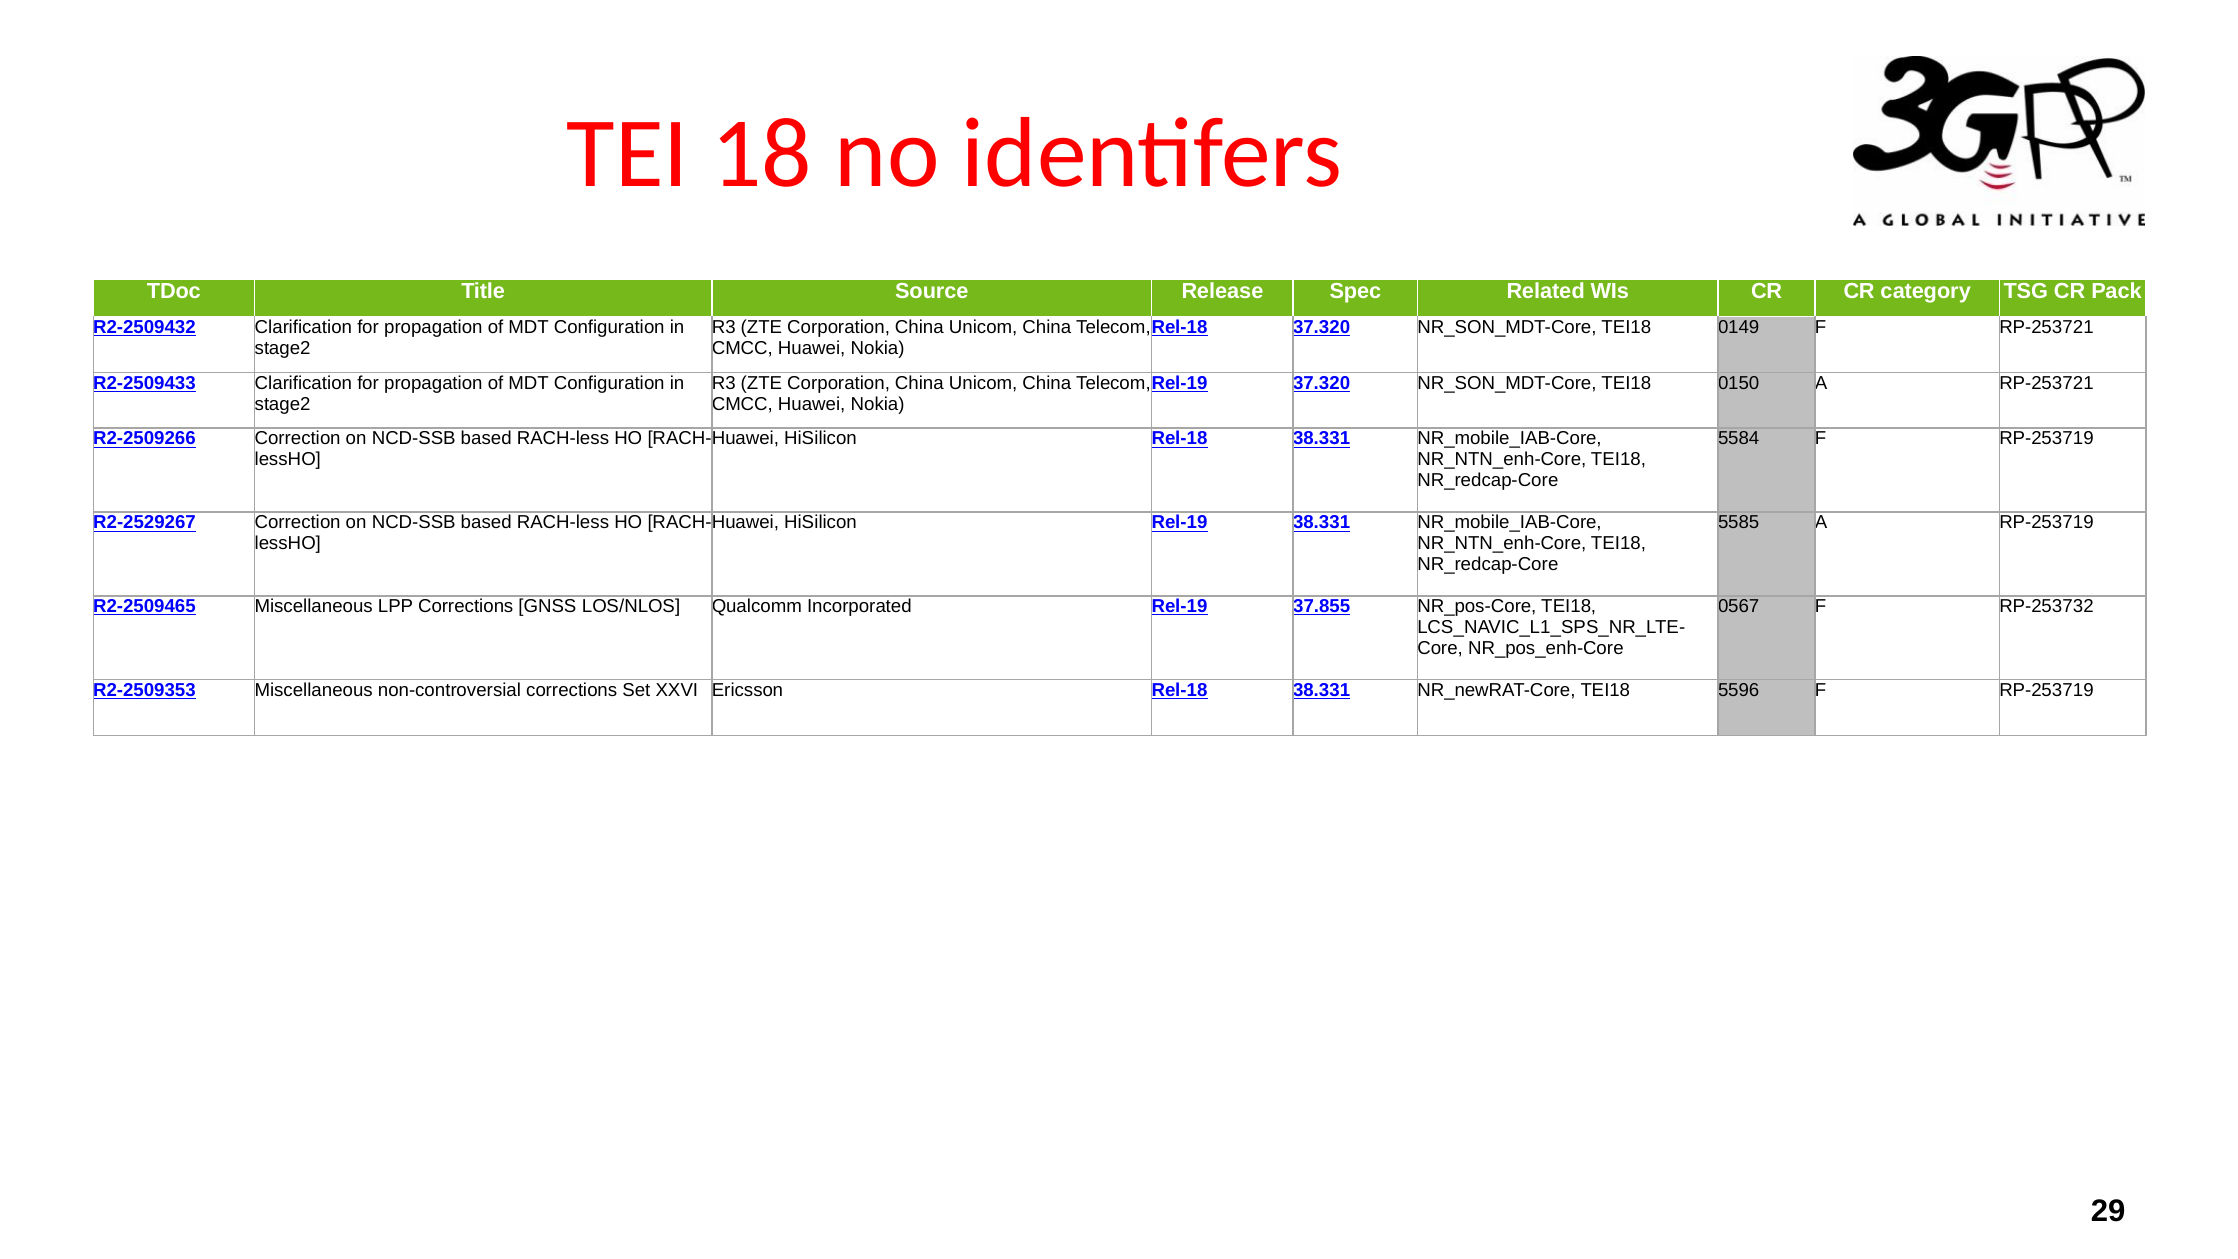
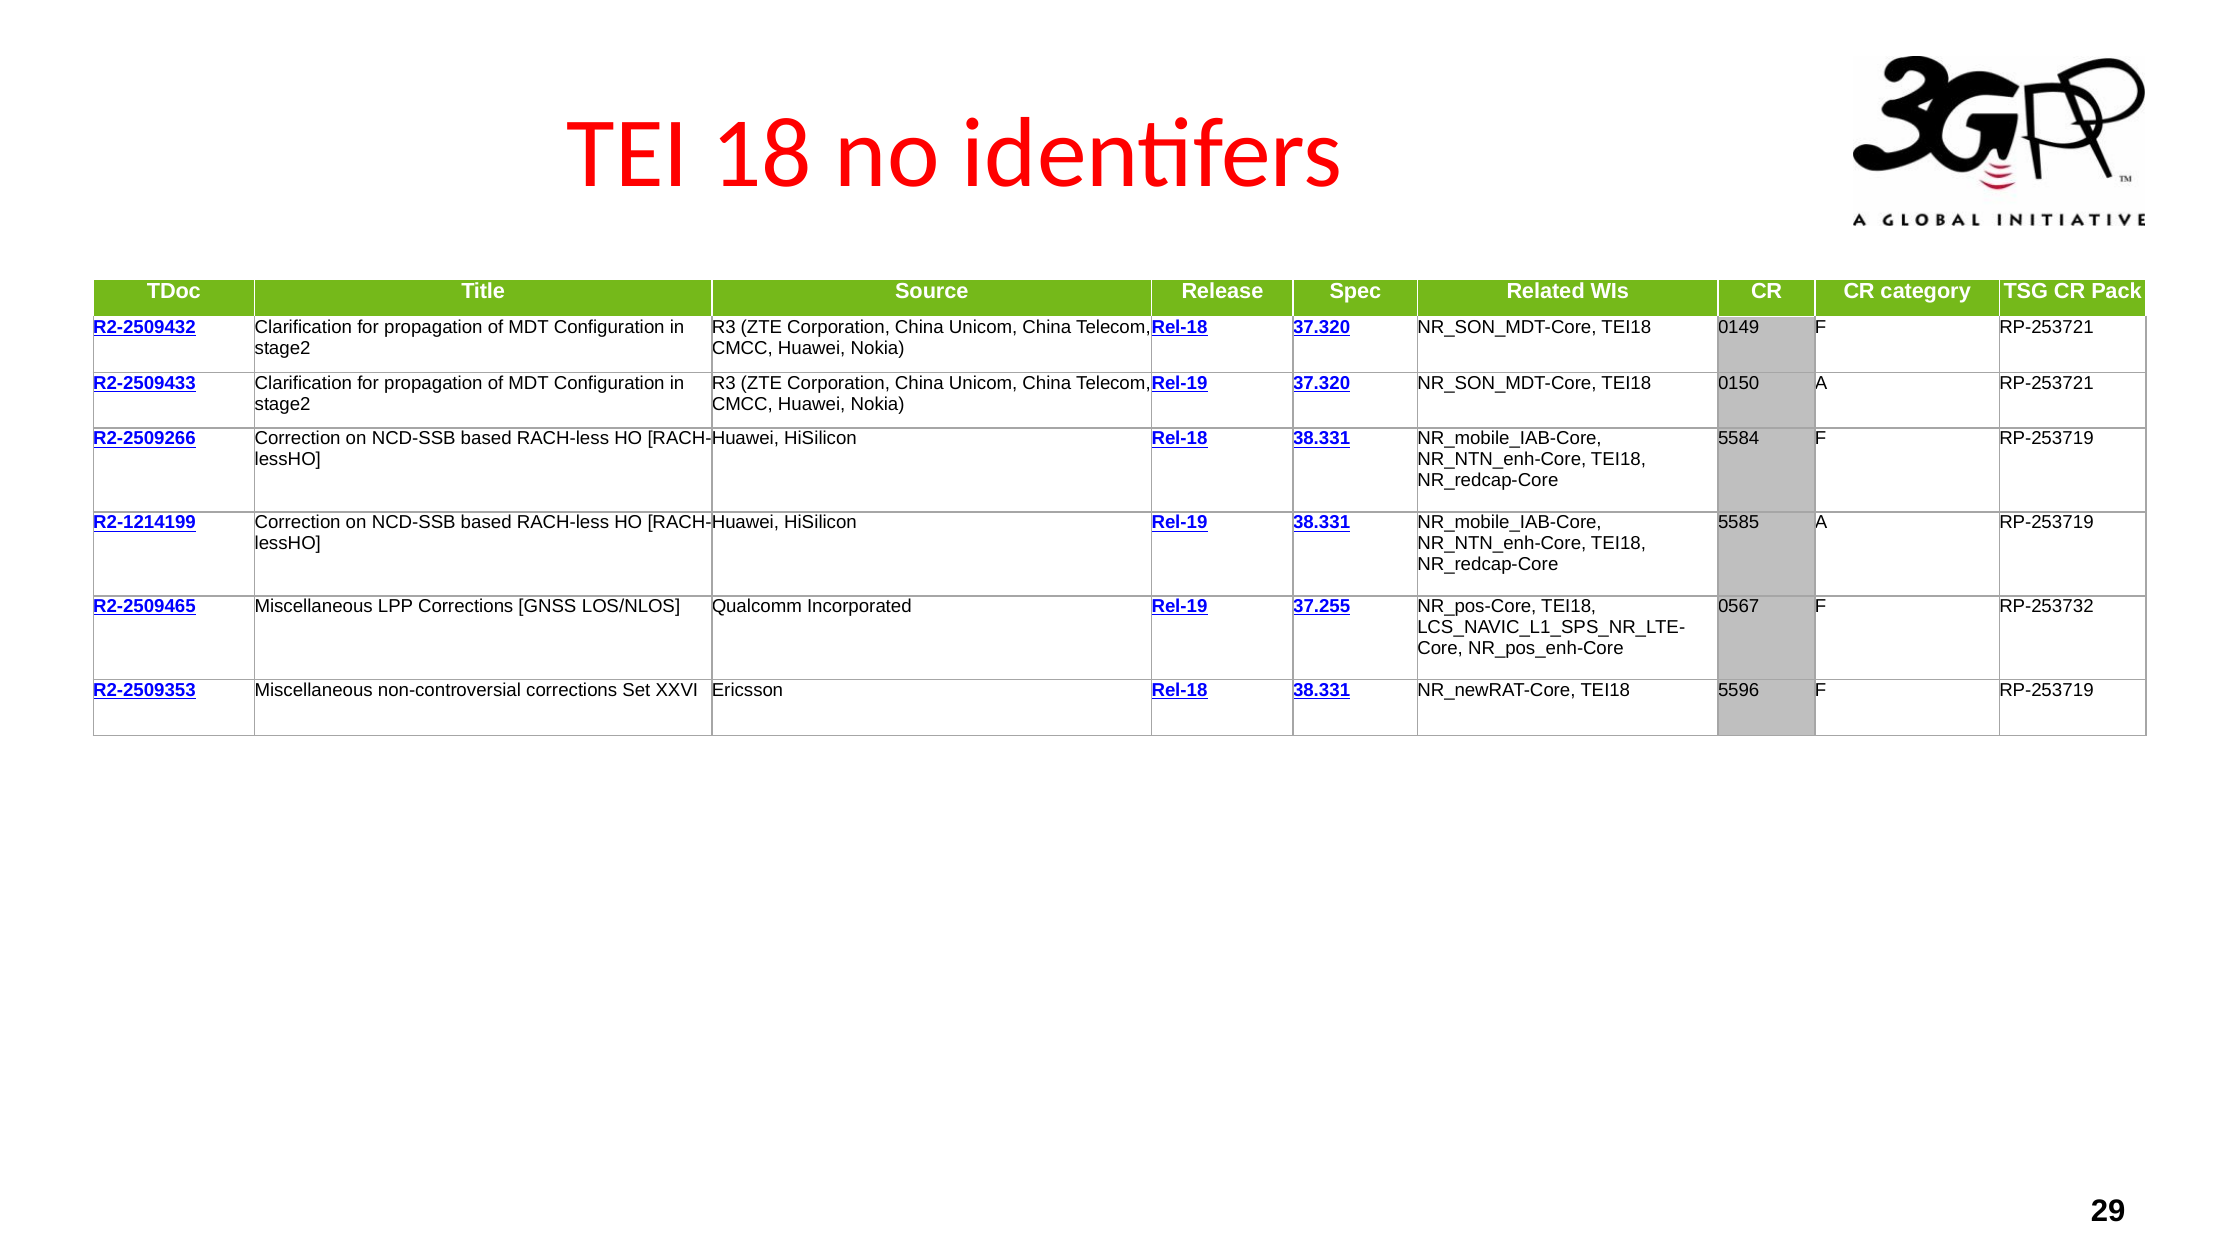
R2-2529267: R2-2529267 -> R2-1214199
37.855: 37.855 -> 37.255
